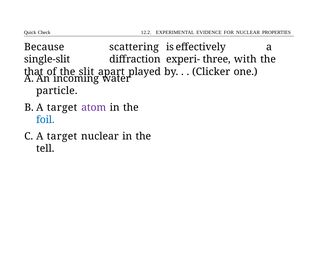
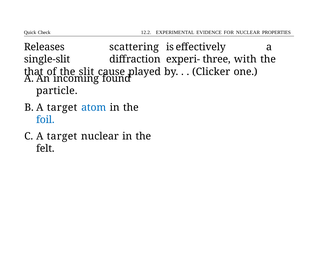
Because: Because -> Releases
apart: apart -> cause
water: water -> found
atom colour: purple -> blue
tell: tell -> felt
